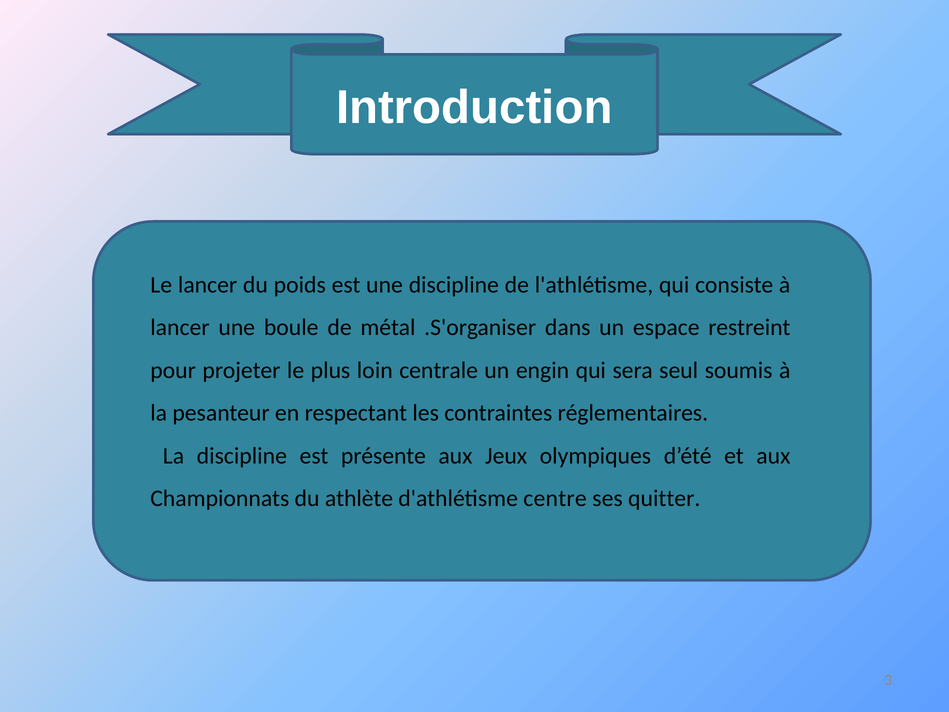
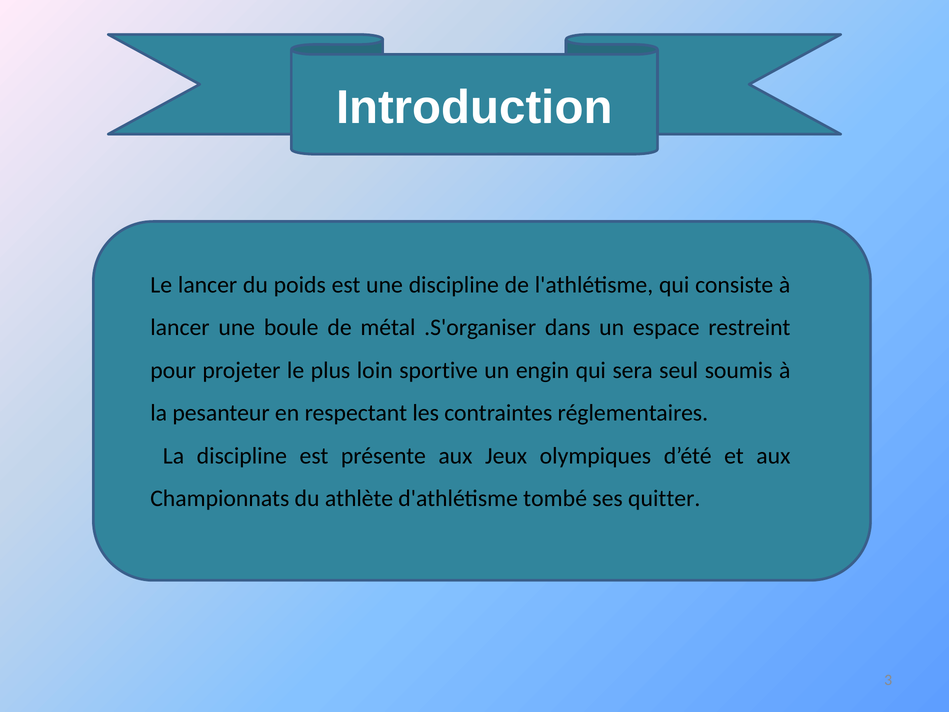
centrale: centrale -> sportive
centre: centre -> tombé
